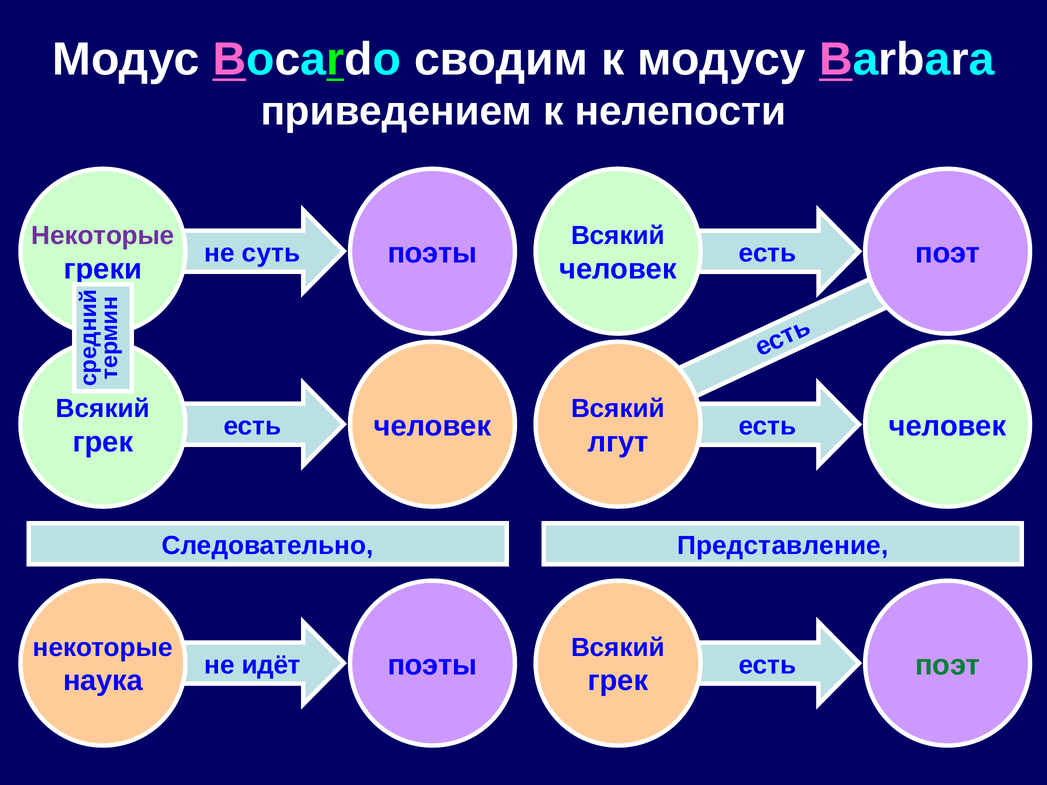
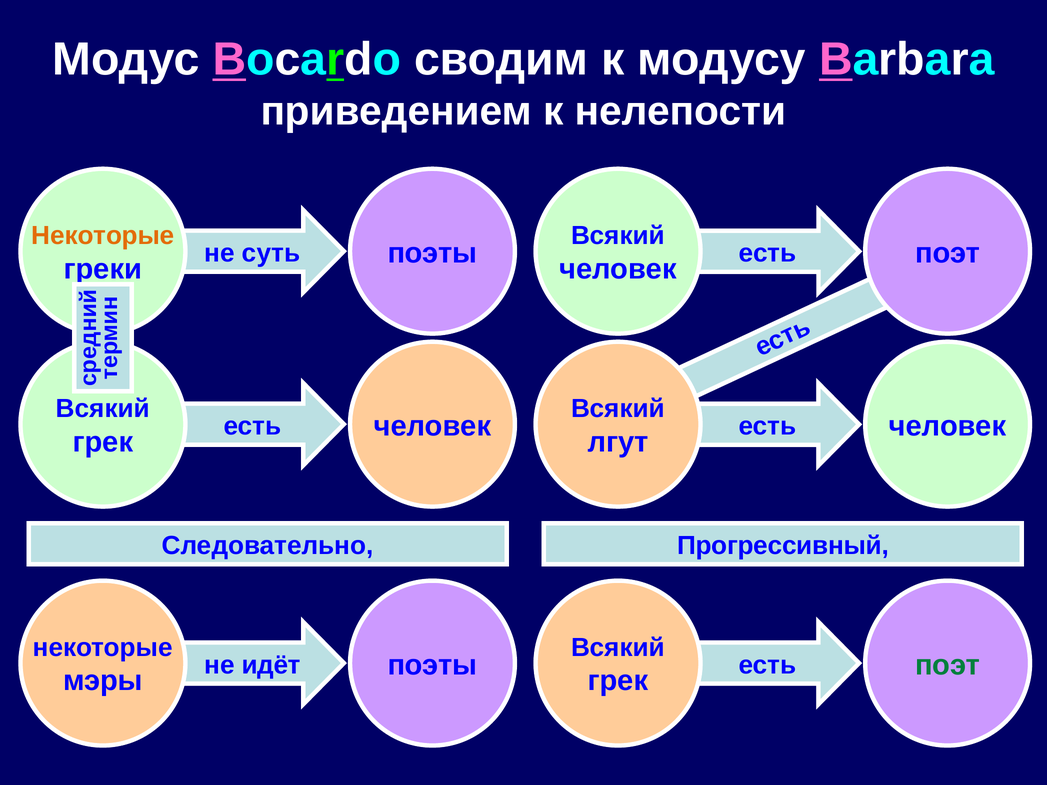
Некоторые at (103, 236) colour: purple -> orange
Представление: Представление -> Прогрессивный
наука: наука -> мэры
